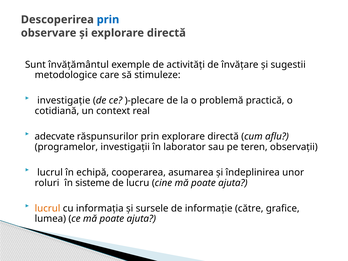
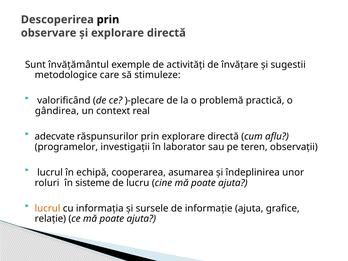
prin at (108, 20) colour: blue -> black
investigație: investigație -> valorificând
cotidiană: cotidiană -> gândirea
informație către: către -> ajuta
lumea: lumea -> relație
